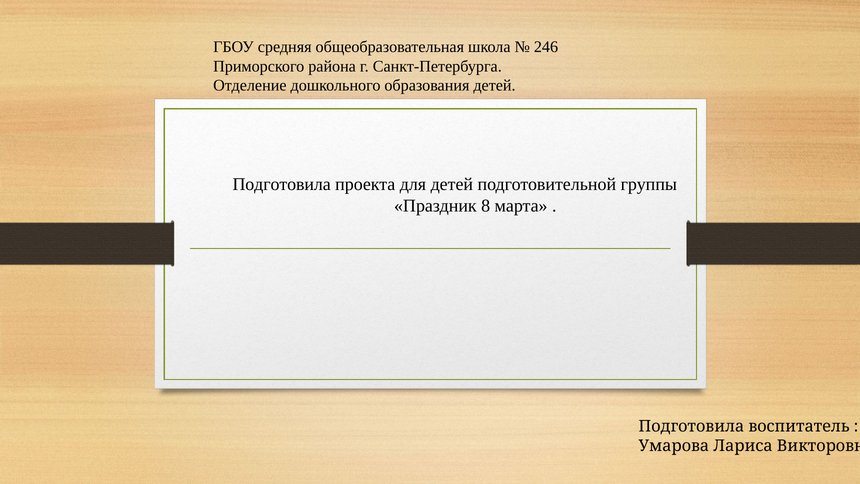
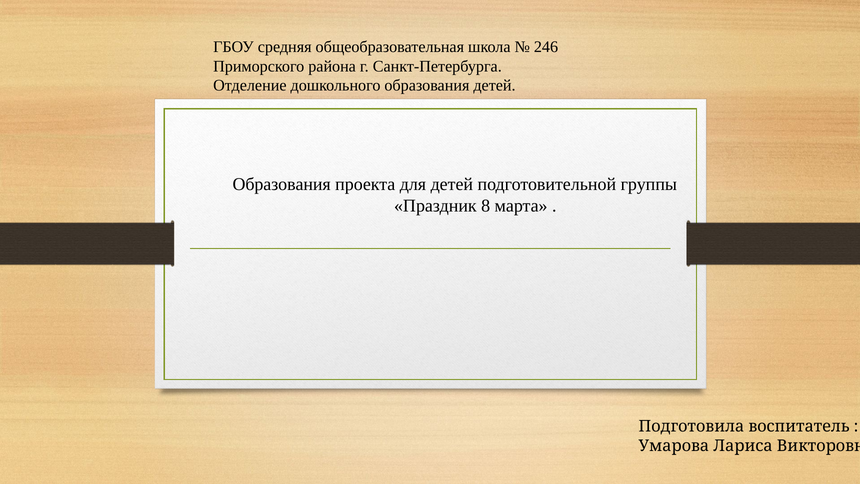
Подготовила at (282, 184): Подготовила -> Образования
